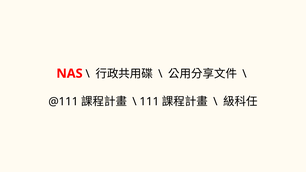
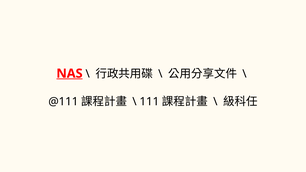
NAS underline: none -> present
